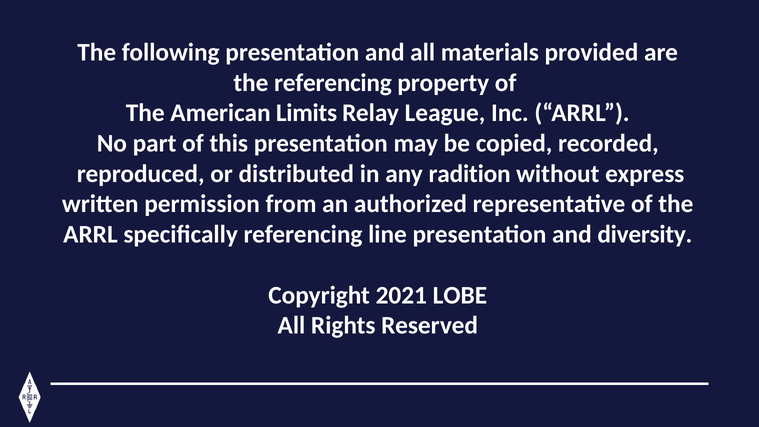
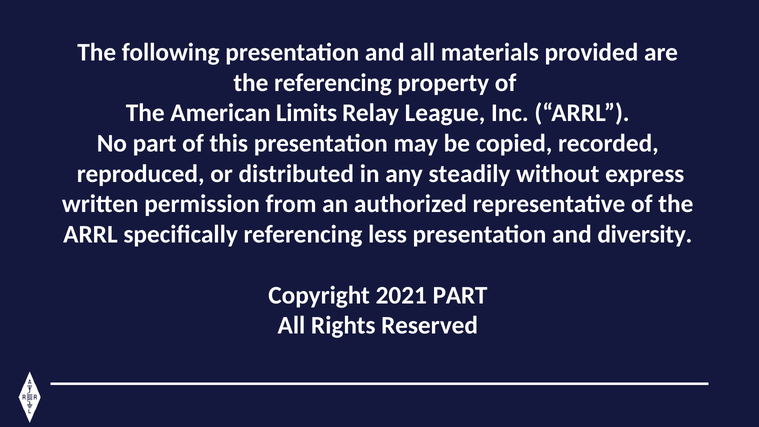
radition: radition -> steadily
line: line -> less
2021 LOBE: LOBE -> PART
